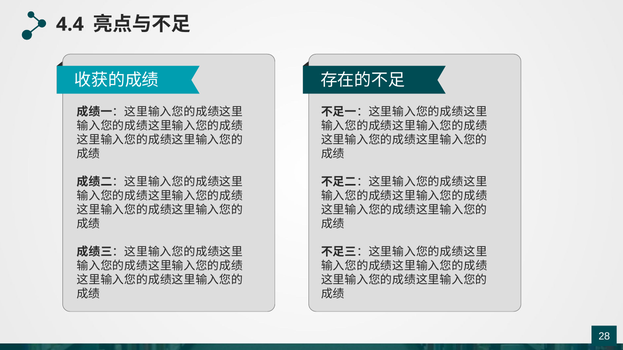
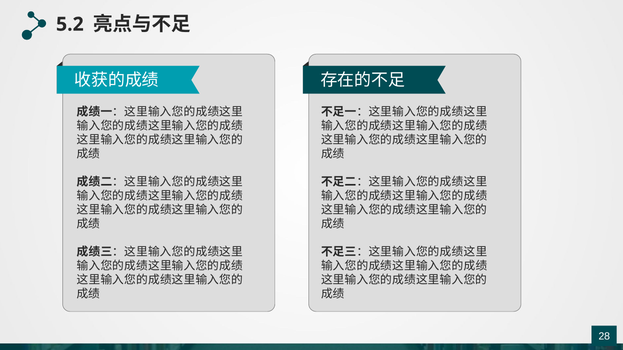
4.4: 4.4 -> 5.2
